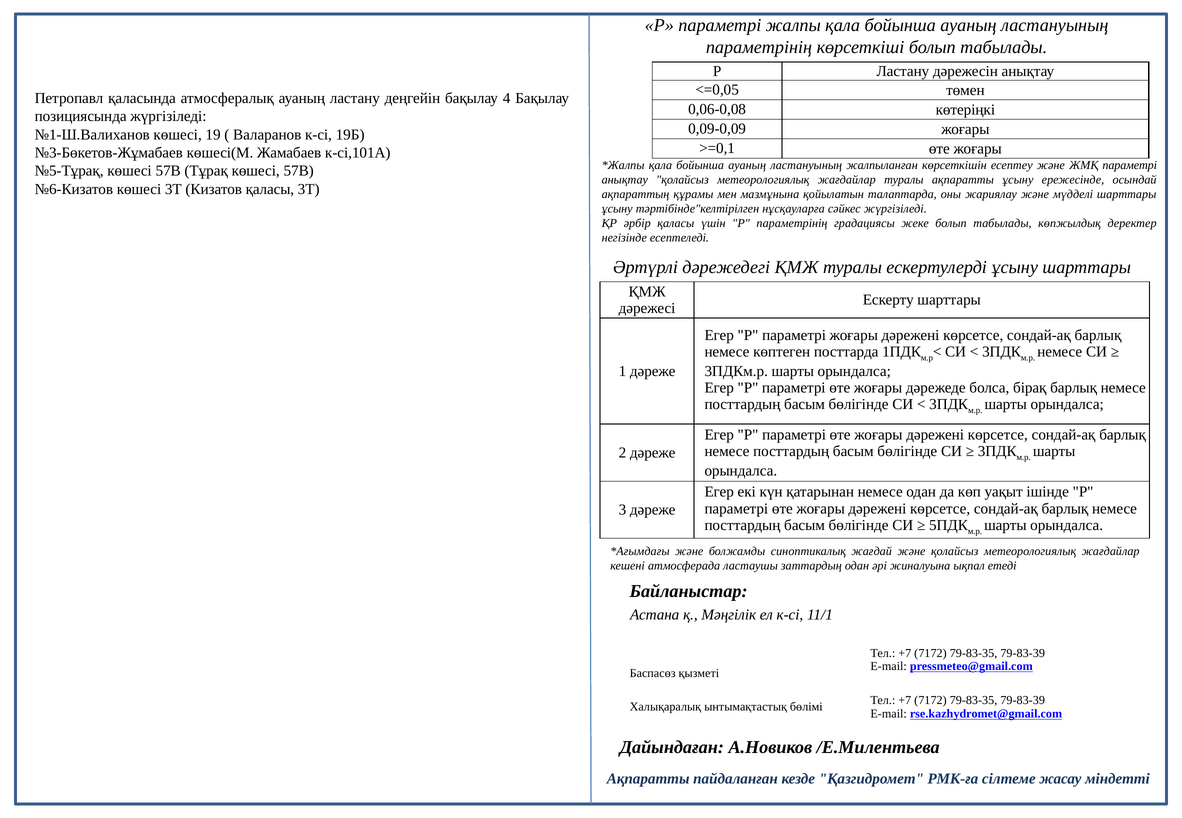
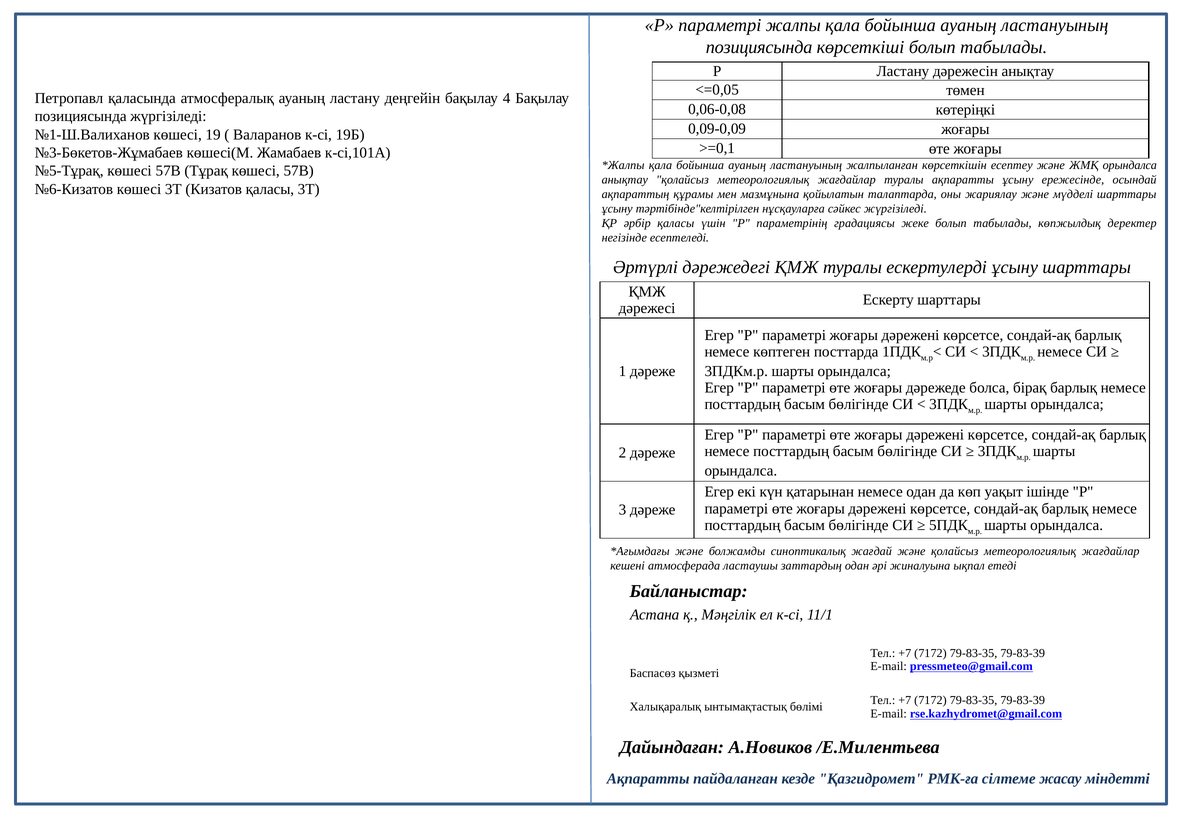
параметрінің at (759, 47): параметрінің -> позициясында
ЖМҚ параметрі: параметрі -> орындалса
